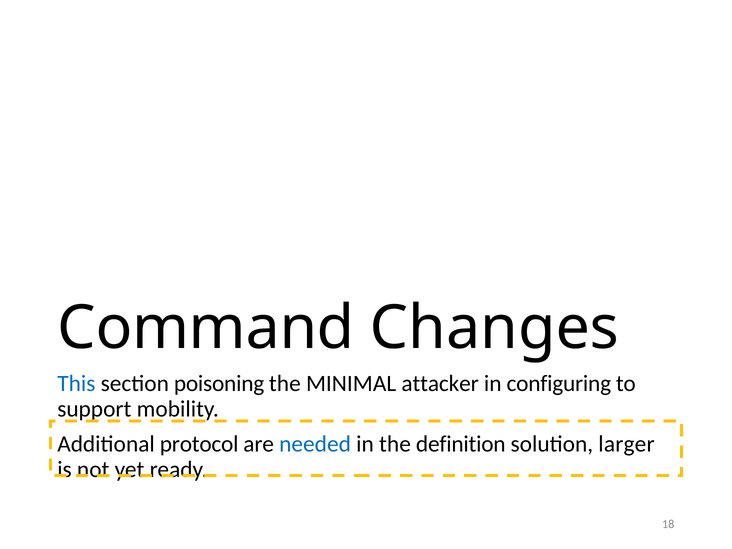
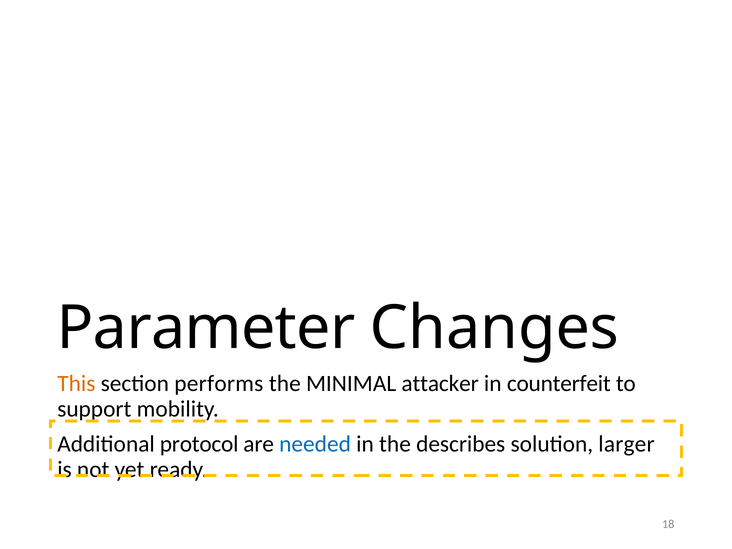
Command: Command -> Parameter
This colour: blue -> orange
poisoning: poisoning -> performs
configuring: configuring -> counterfeit
definition: definition -> describes
